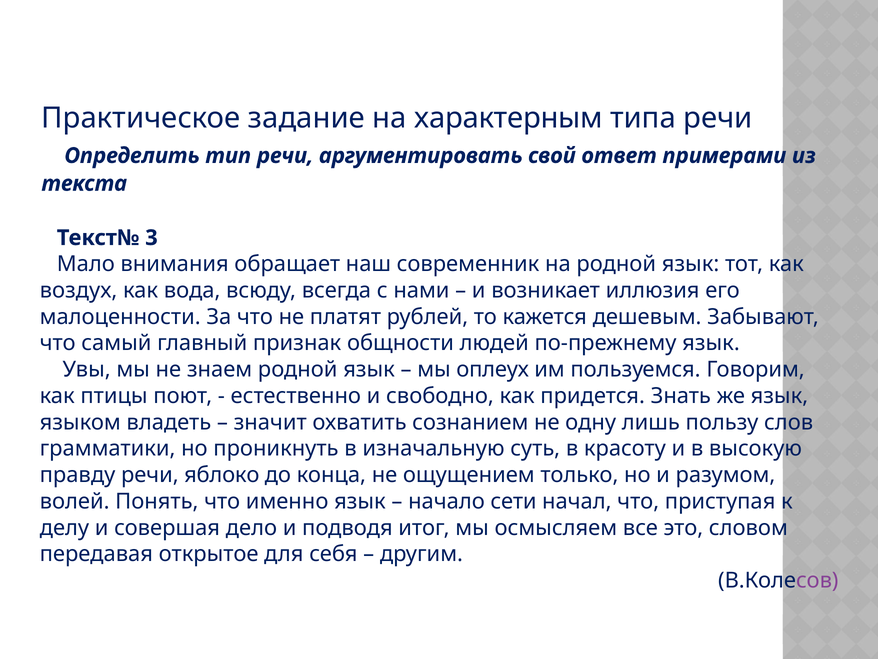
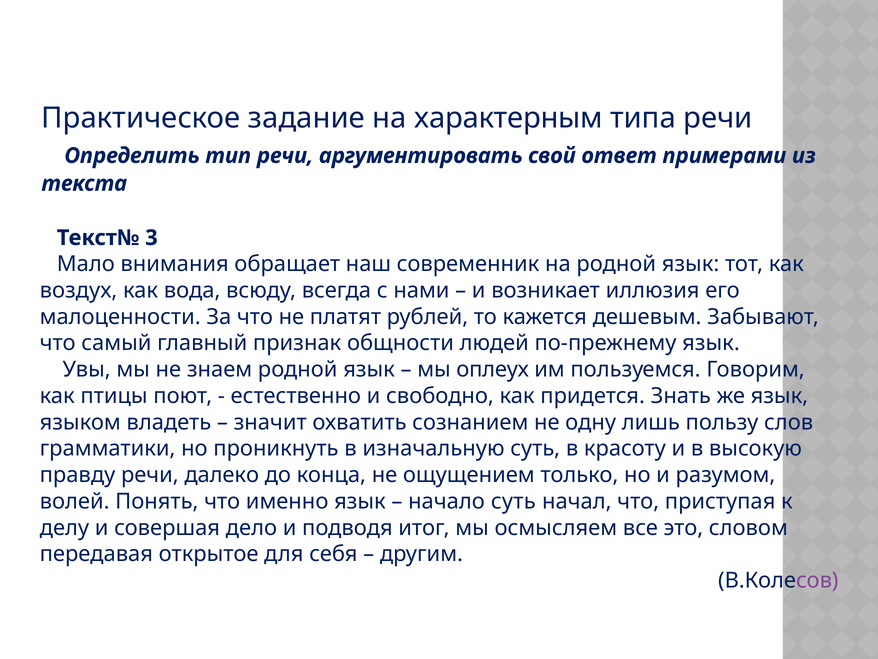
яблоко: яблоко -> далеко
начало сети: сети -> суть
